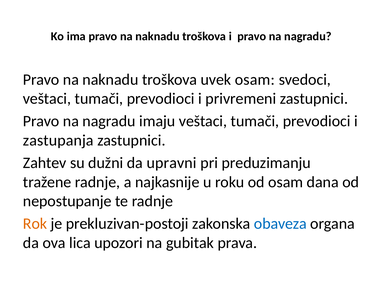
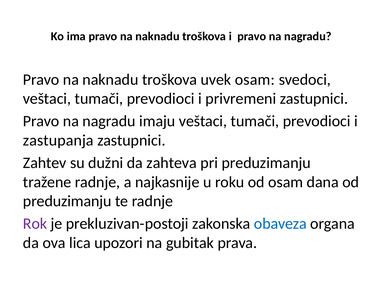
upravni: upravni -> zahteva
nepostupanje at (67, 201): nepostupanje -> preduzimanju
Rok colour: orange -> purple
